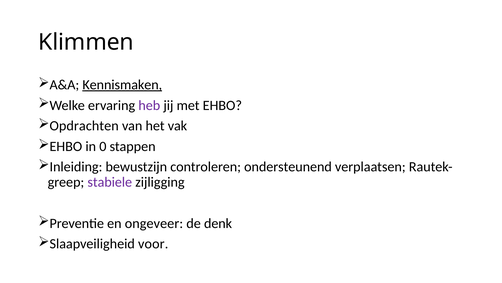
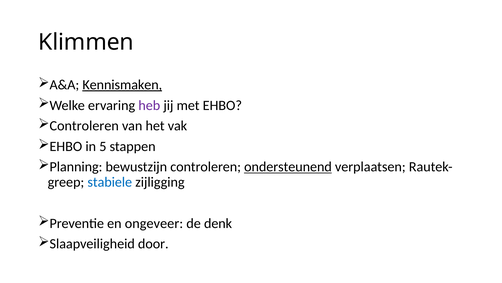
Opdrachten at (84, 126): Opdrachten -> Controleren
0: 0 -> 5
Inleiding: Inleiding -> Planning
ondersteunend underline: none -> present
stabiele colour: purple -> blue
voor: voor -> door
